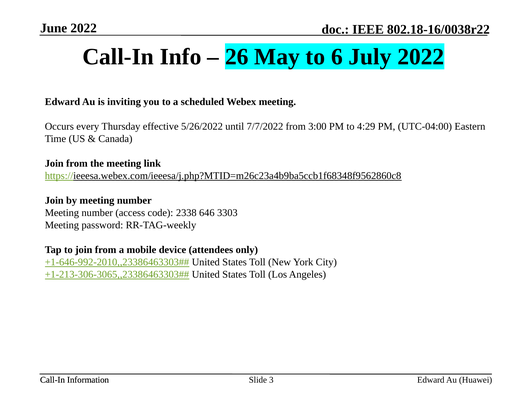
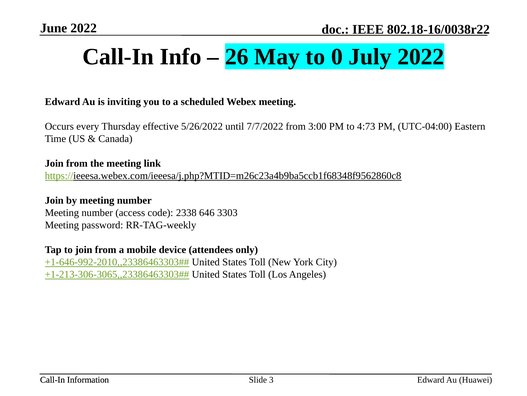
6: 6 -> 0
4:29: 4:29 -> 4:73
